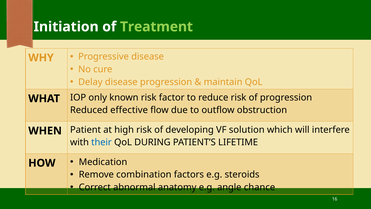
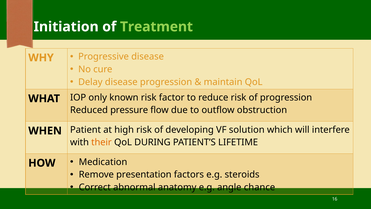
effective: effective -> pressure
their colour: blue -> orange
combination: combination -> presentation
